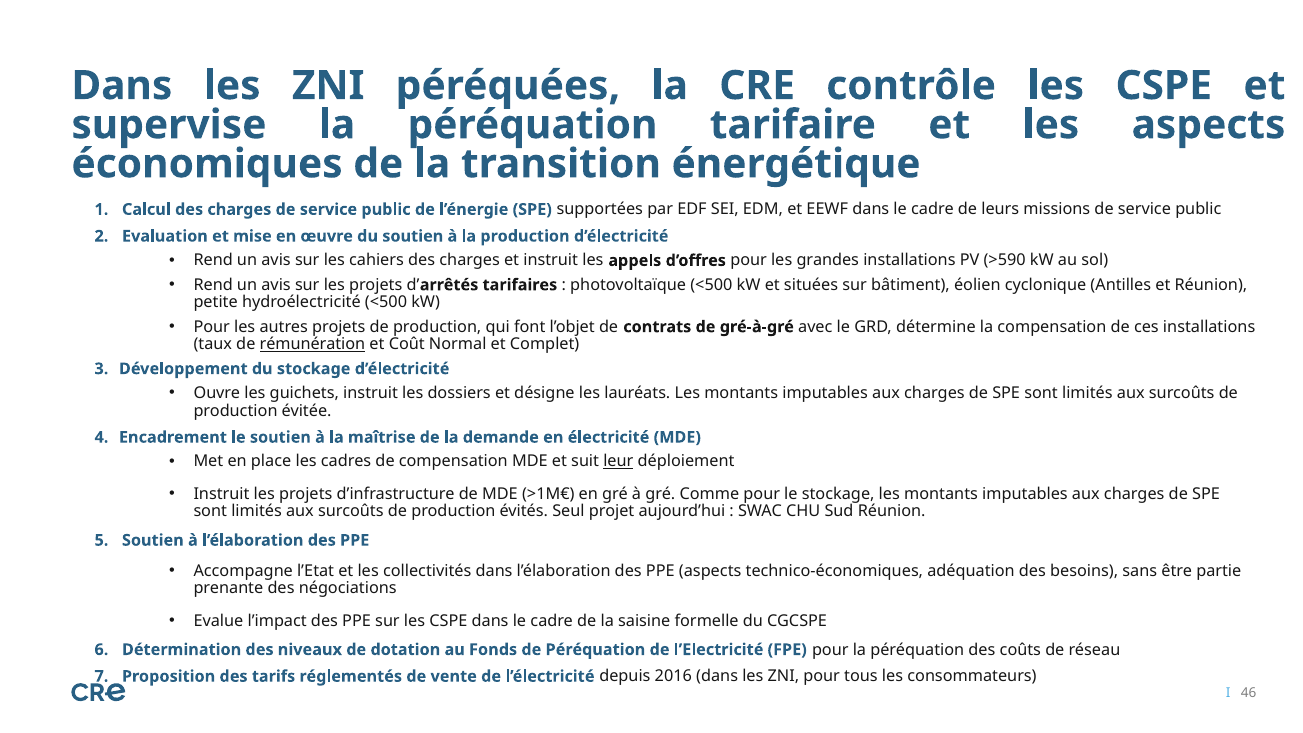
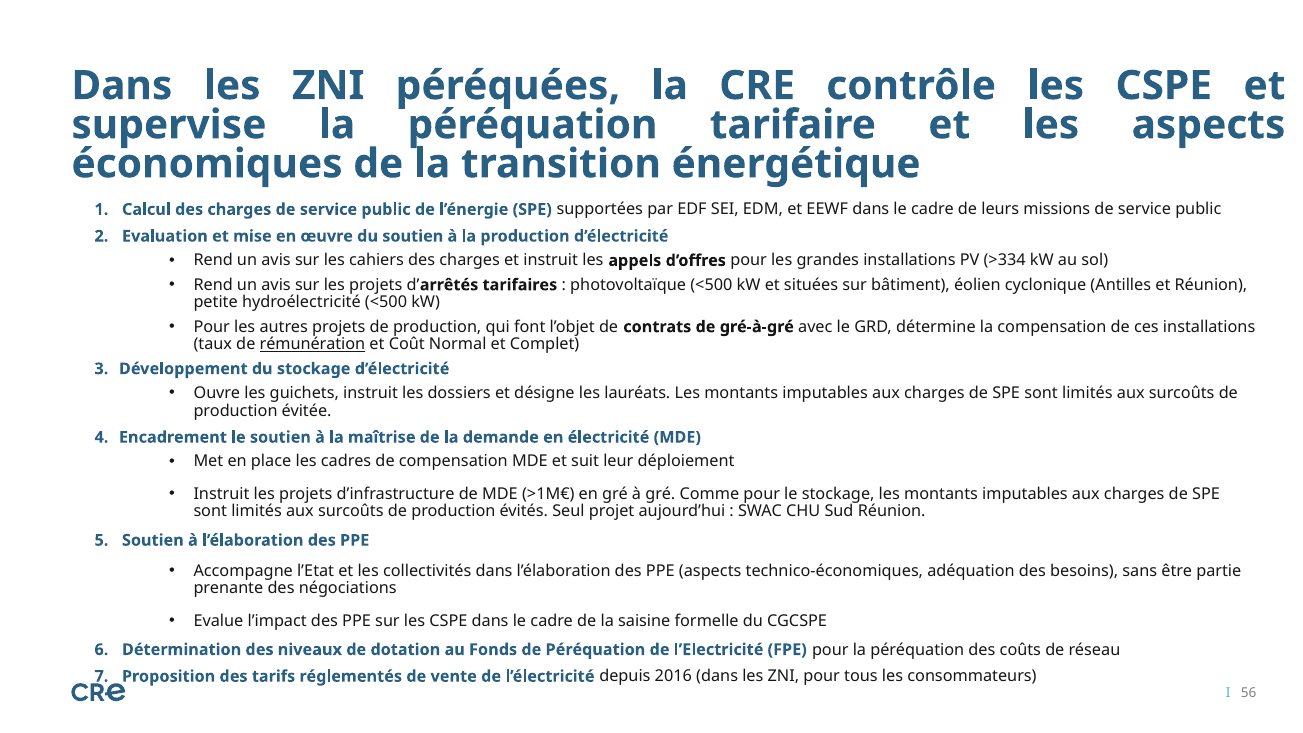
>590: >590 -> >334
leur underline: present -> none
46: 46 -> 56
